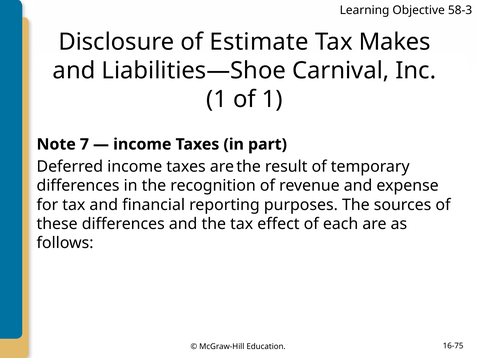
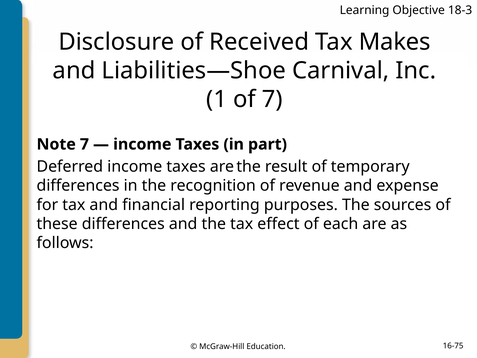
58-3: 58-3 -> 18-3
Estimate: Estimate -> Received
of 1: 1 -> 7
